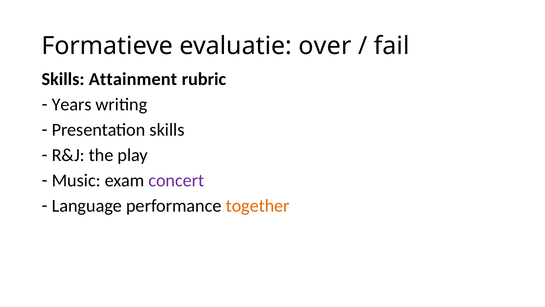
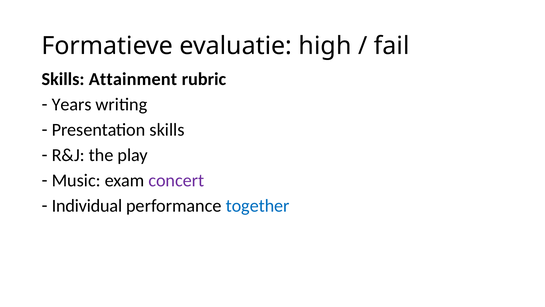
over: over -> high
Language: Language -> Individual
together colour: orange -> blue
